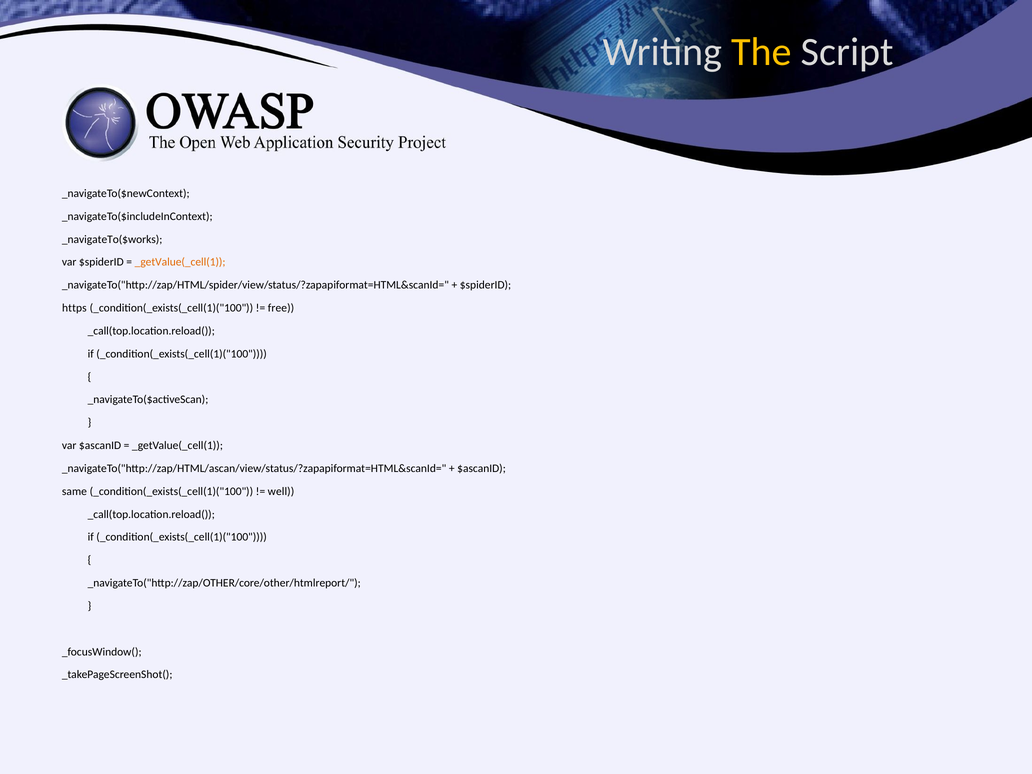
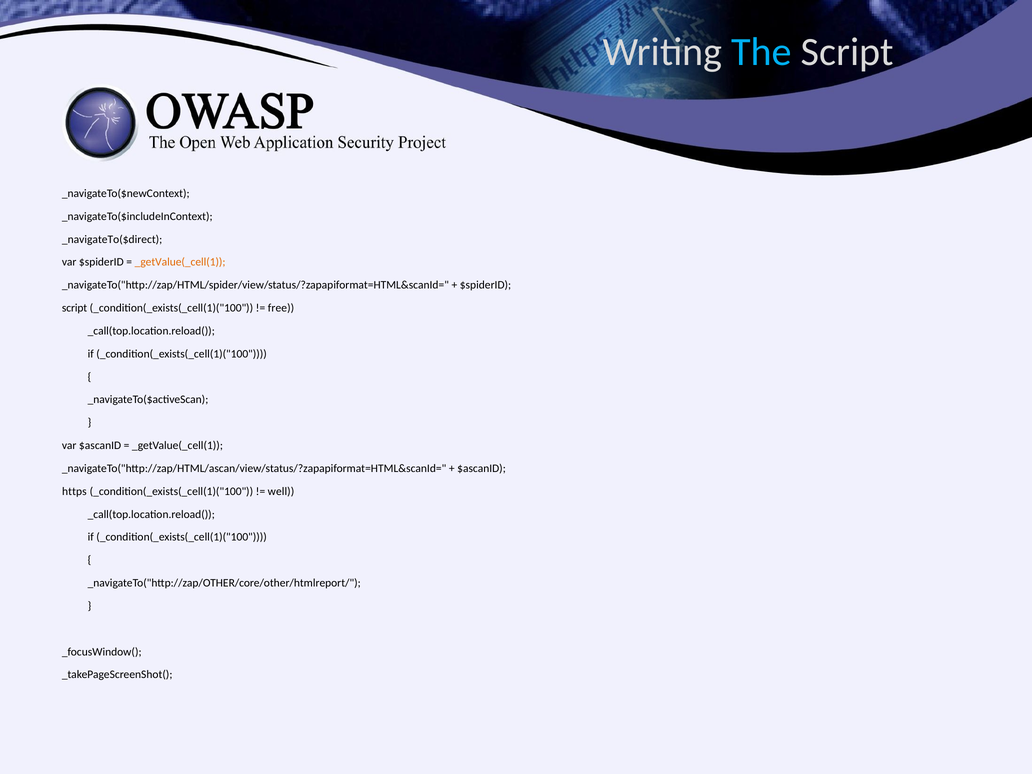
The colour: yellow -> light blue
_navigateTo($works: _navigateTo($works -> _navigateTo($direct
https at (74, 308): https -> script
same: same -> https
